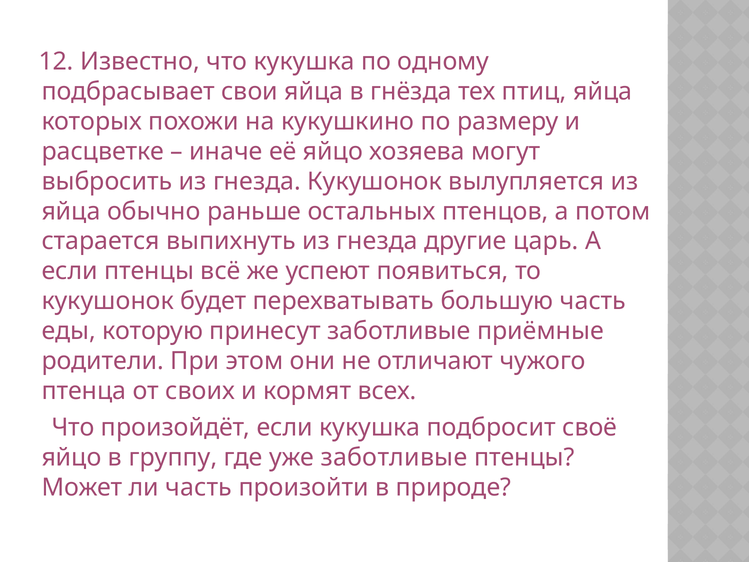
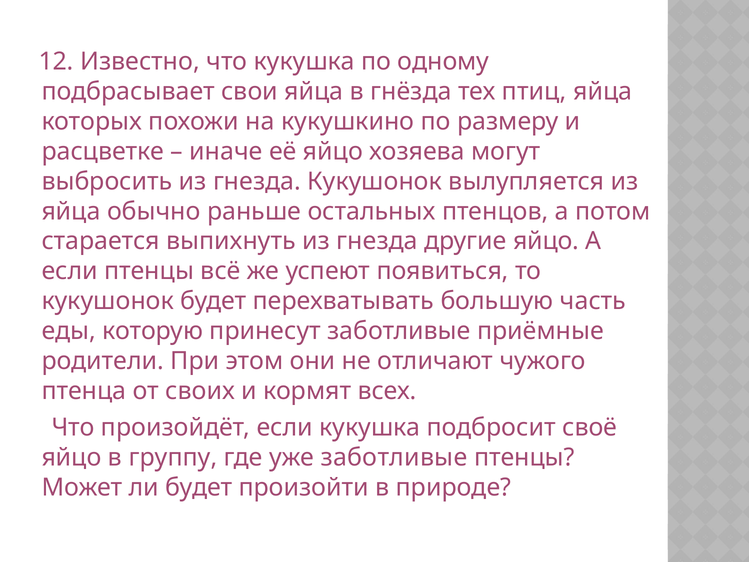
другие царь: царь -> яйцо
ли часть: часть -> будет
